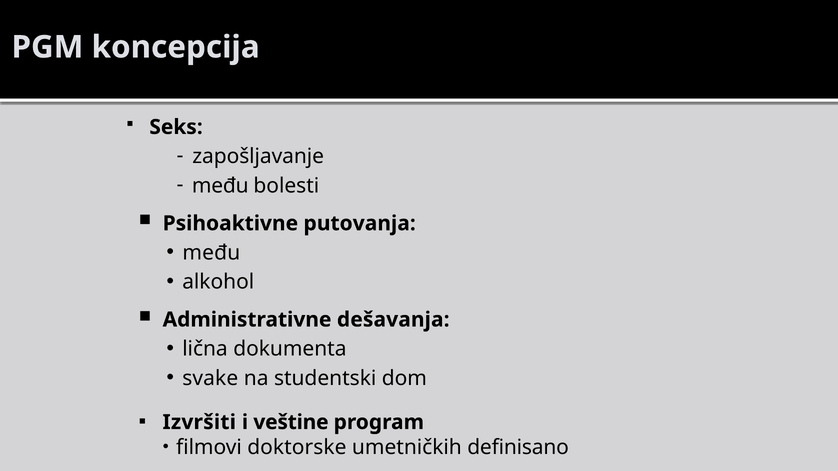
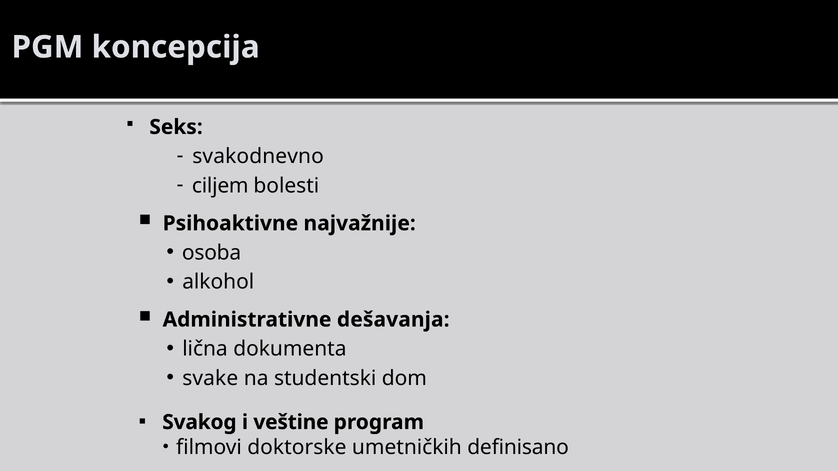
zapošljavanje: zapošljavanje -> svakodnevno
među at (220, 186): među -> ciljem
putovanja: putovanja -> najvažnije
među at (211, 253): među -> osoba
Izvršiti: Izvršiti -> Svakog
